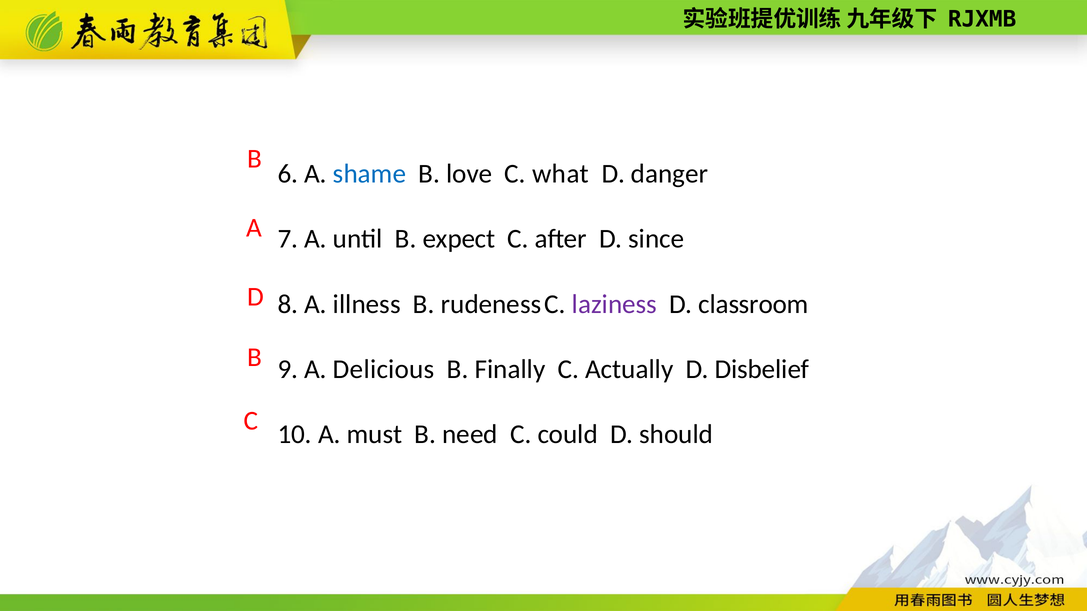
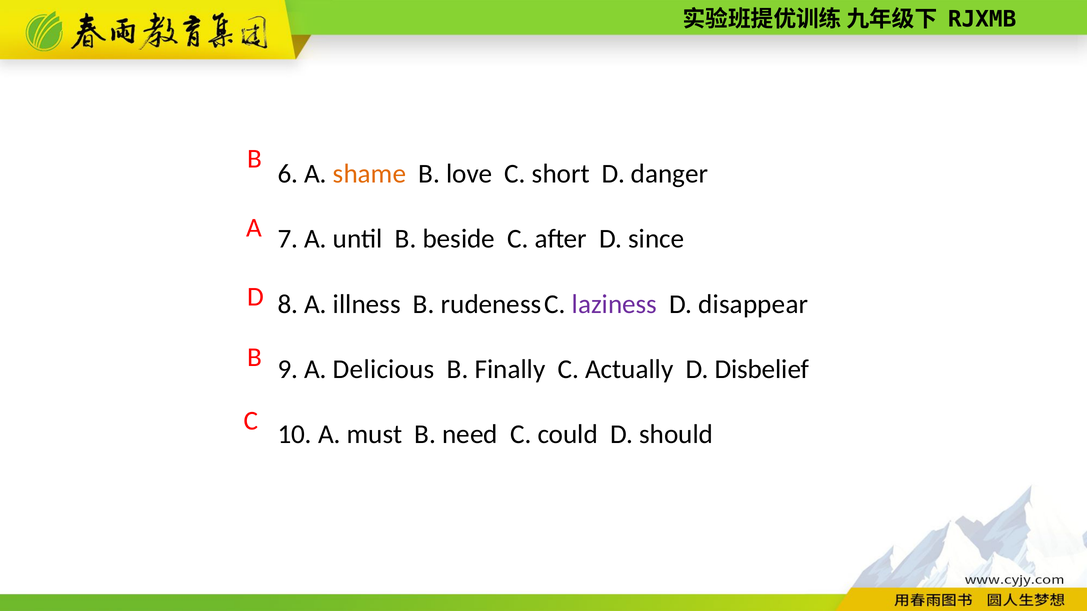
shame colour: blue -> orange
what: what -> short
expect: expect -> beside
classroom: classroom -> disappear
